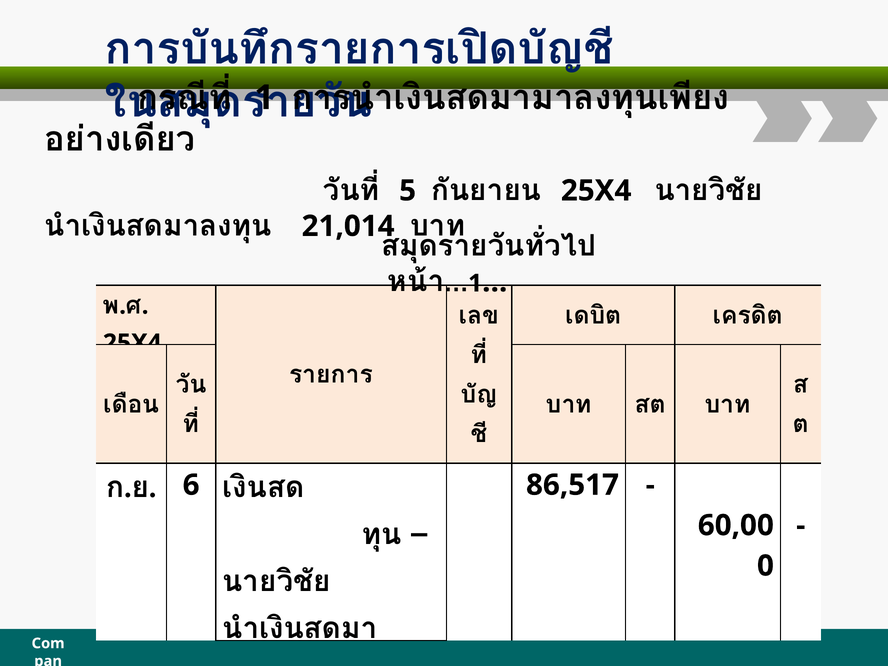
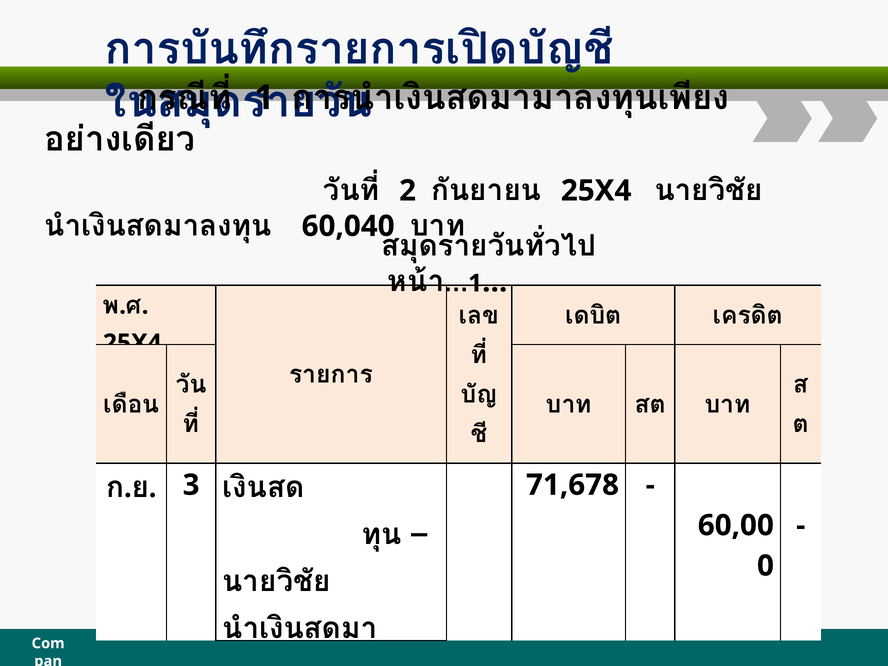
5: 5 -> 2
21,014: 21,014 -> 60,040
86,517: 86,517 -> 71,678
6: 6 -> 3
